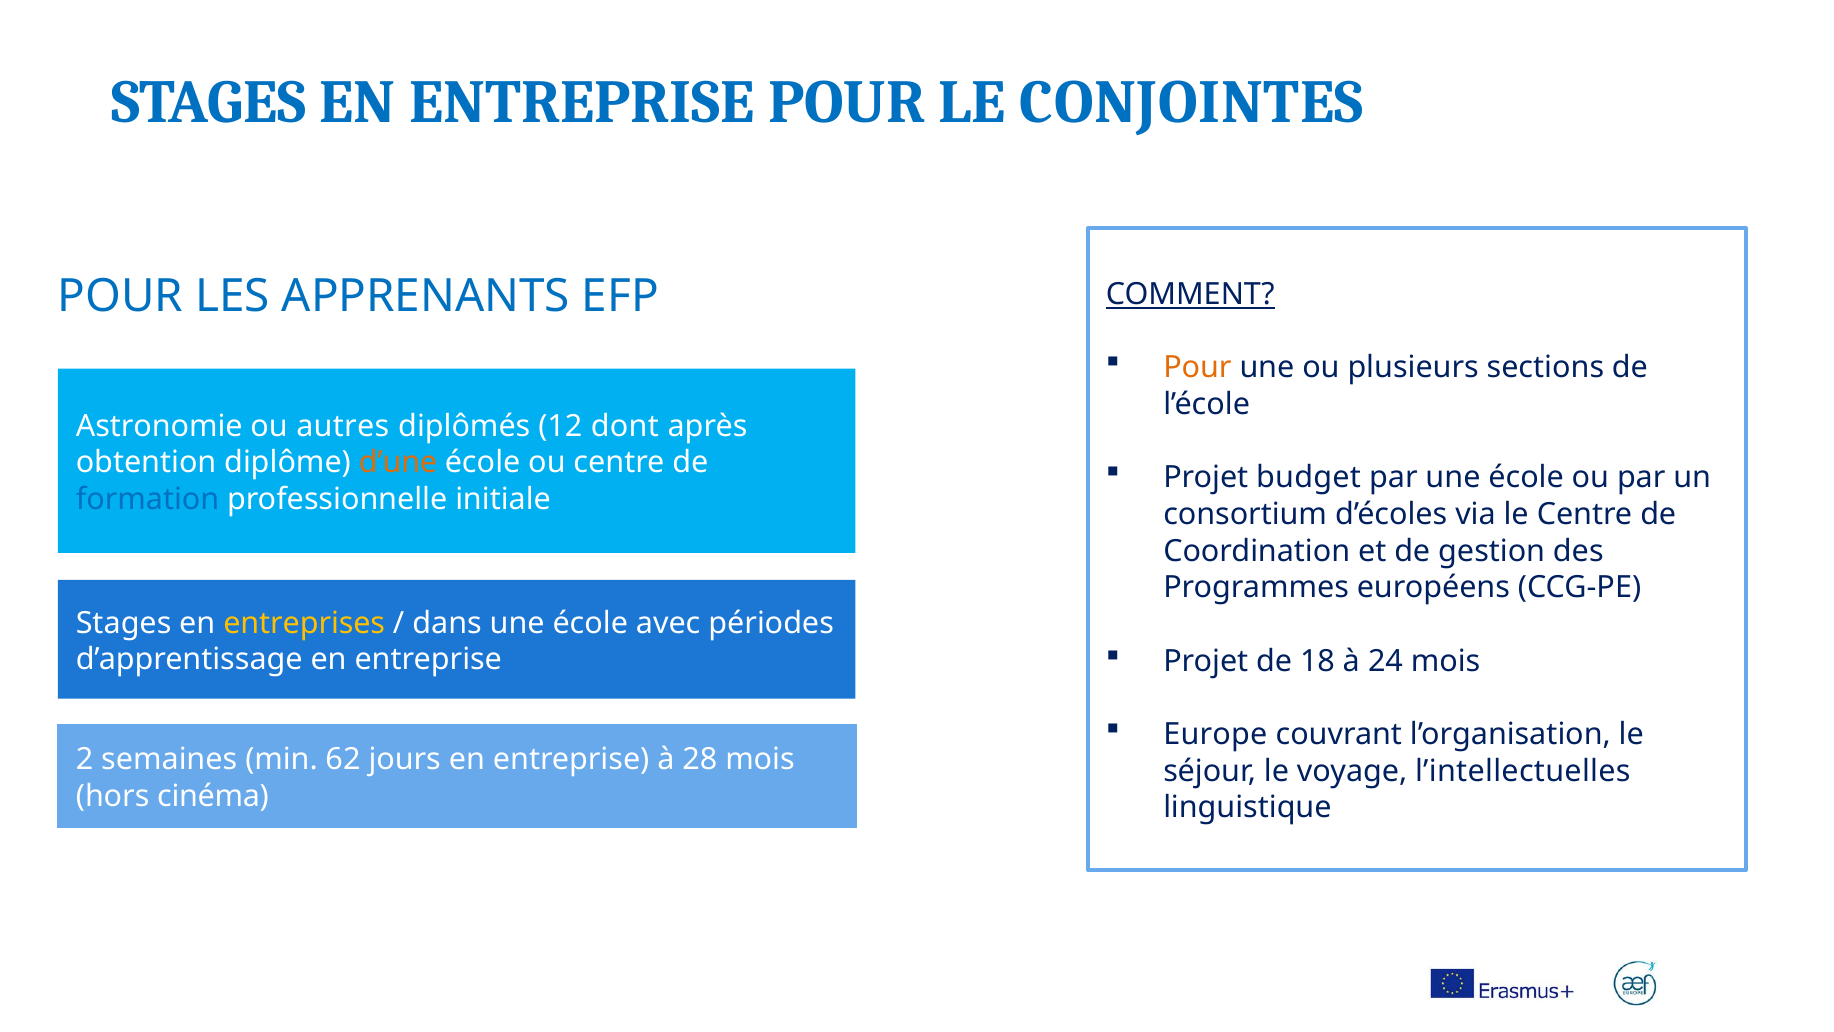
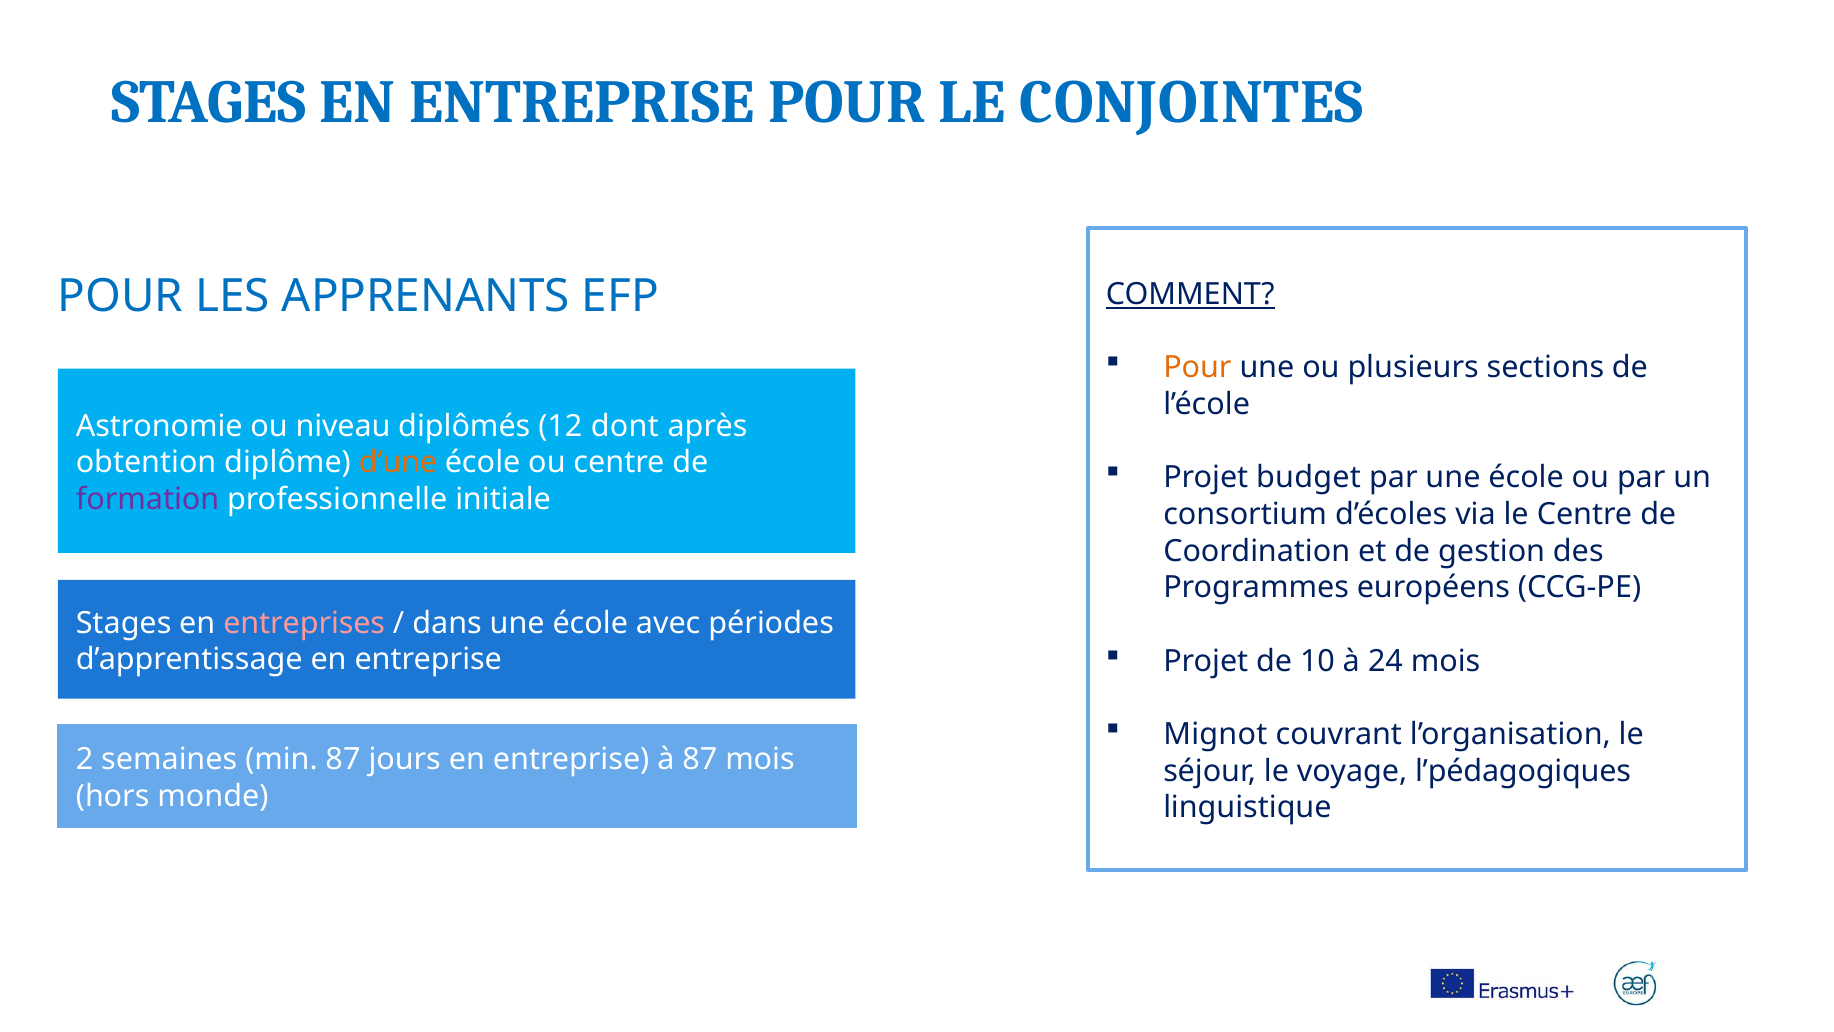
autres: autres -> niveau
formation colour: blue -> purple
entreprises colour: yellow -> pink
18: 18 -> 10
Europe: Europe -> Mignot
min 62: 62 -> 87
à 28: 28 -> 87
l’intellectuelles: l’intellectuelles -> l’pédagogiques
cinéma: cinéma -> monde
